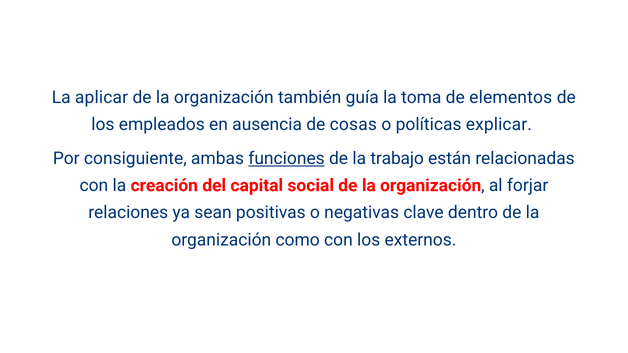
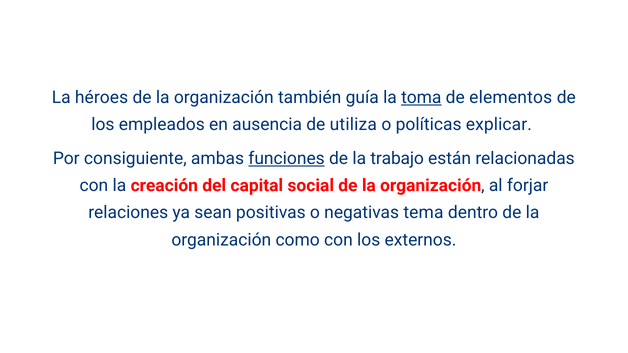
aplicar: aplicar -> héroes
toma underline: none -> present
cosas: cosas -> utiliza
clave: clave -> tema
